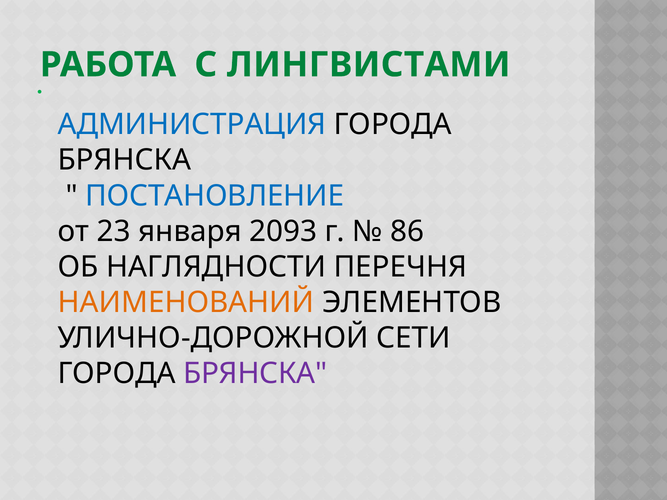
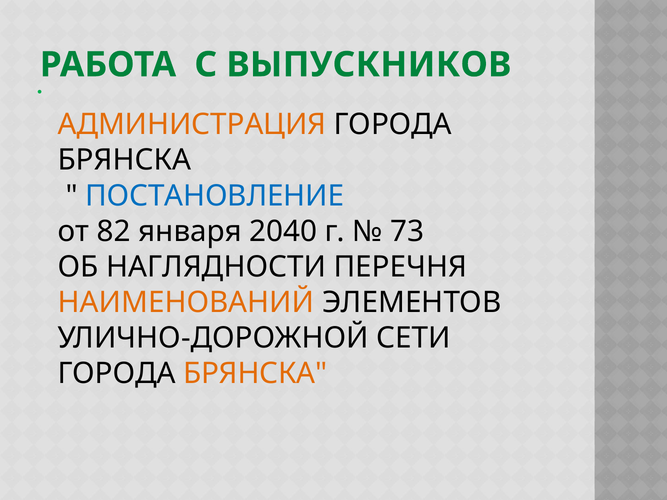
ЛИНГВИСТАМИ: ЛИНГВИСТАМИ -> ВЫПУСКНИКОВ
АДМИНИСТРАЦИЯ colour: blue -> orange
23: 23 -> 82
2093: 2093 -> 2040
86: 86 -> 73
БРЯНСКА at (255, 374) colour: purple -> orange
